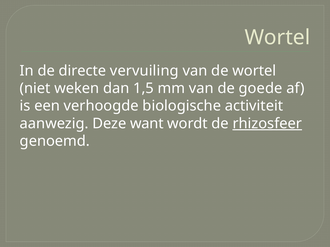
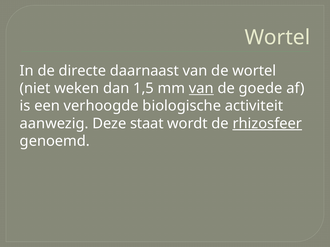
vervuiling: vervuiling -> daarnaast
van at (201, 88) underline: none -> present
want: want -> staat
